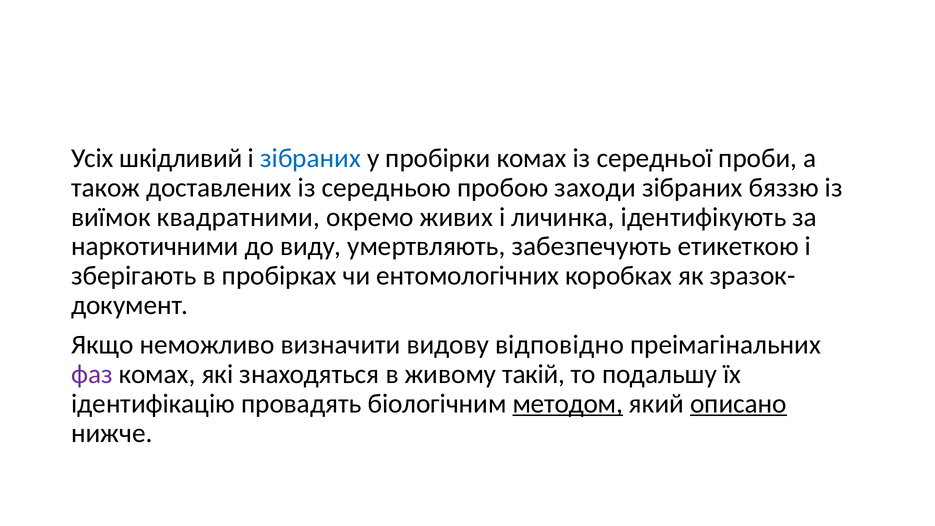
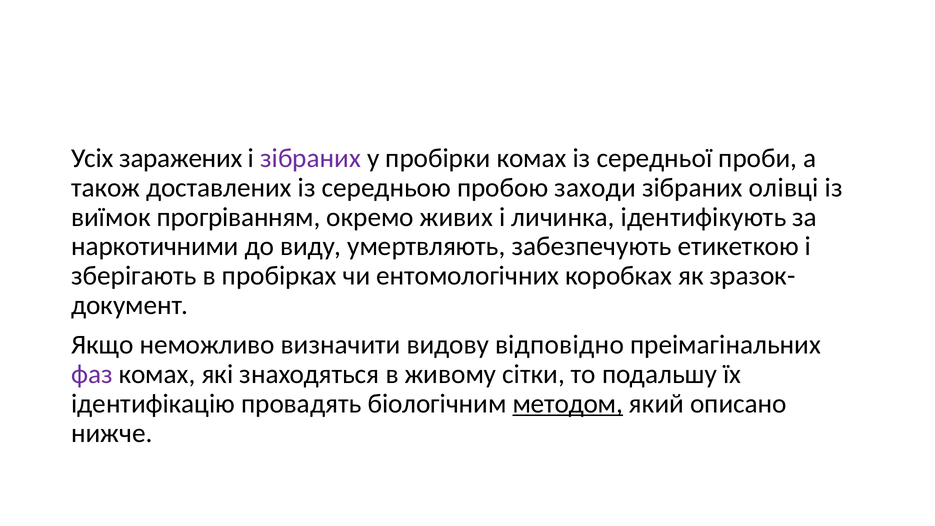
шкідливий: шкідливий -> заражених
зібраних at (311, 158) colour: blue -> purple
бяззю: бяззю -> олівці
квадратними: квадратними -> прогріванням
такій: такій -> сітки
описано underline: present -> none
